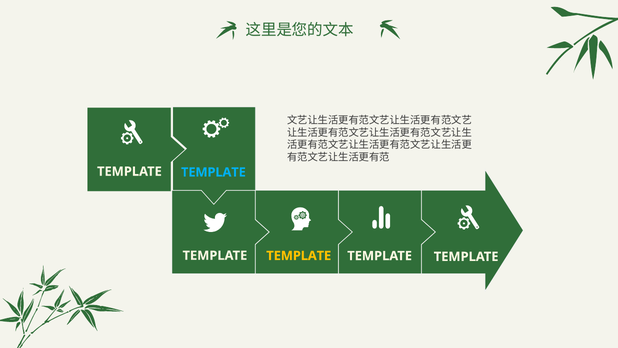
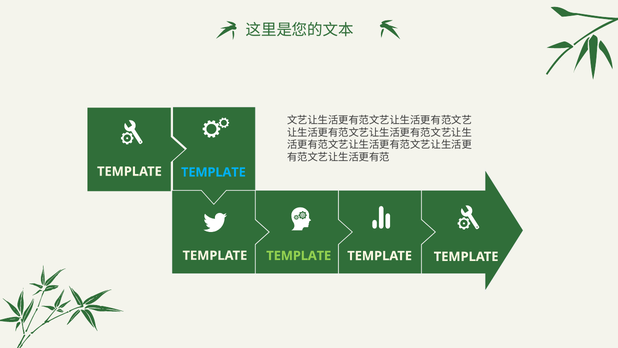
TEMPLATE at (299, 255) colour: yellow -> light green
